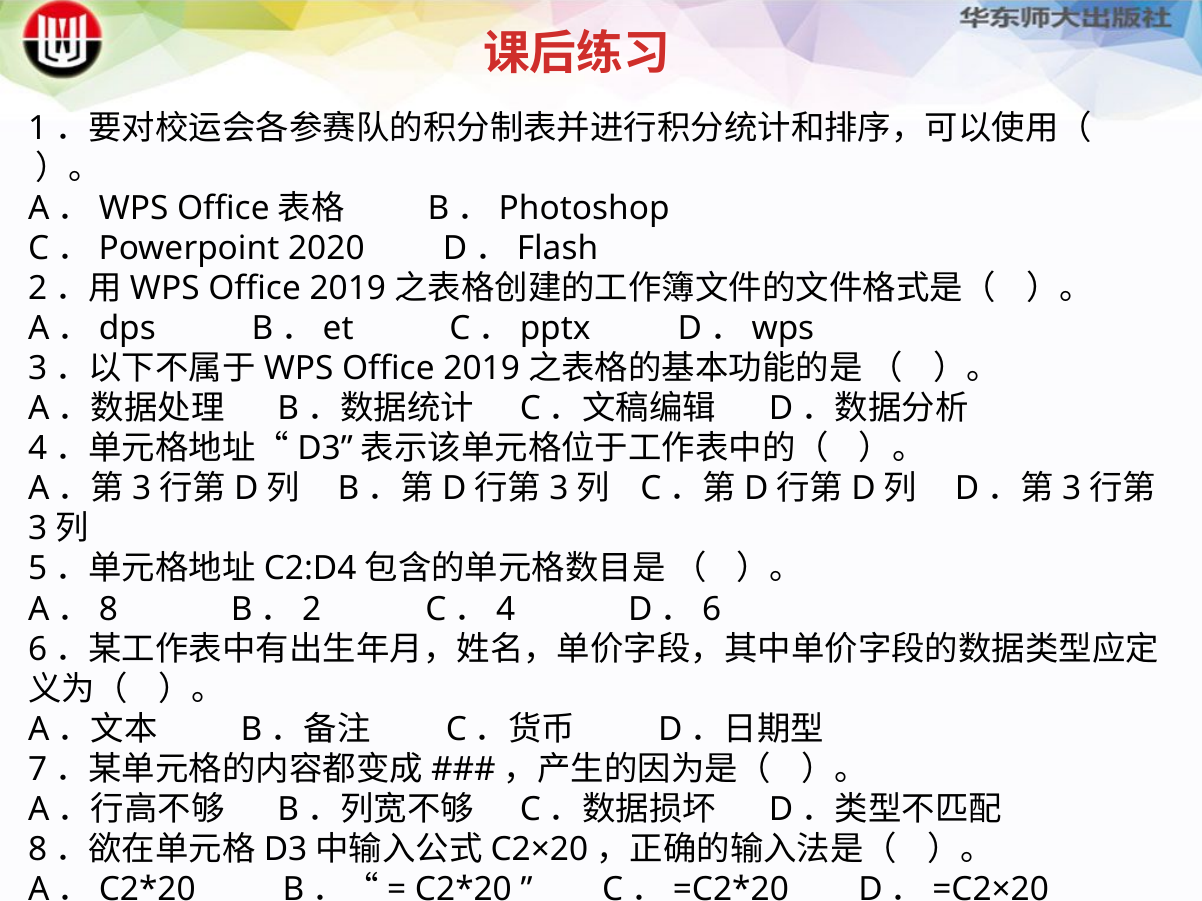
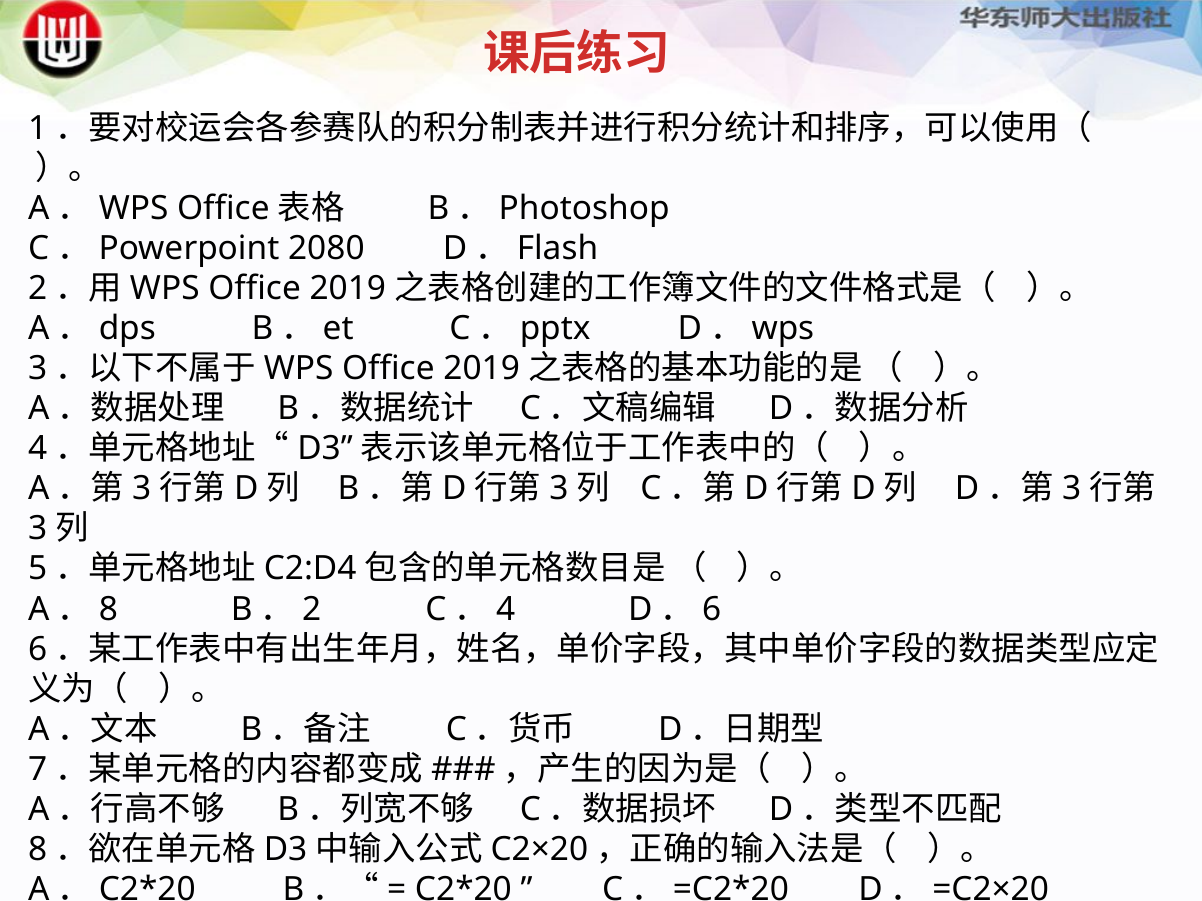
2020: 2020 -> 2080
